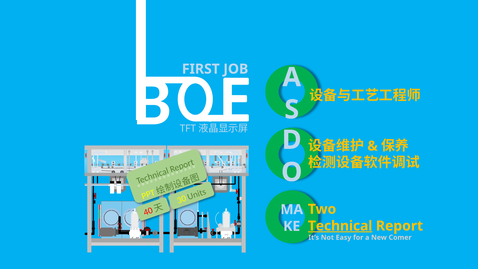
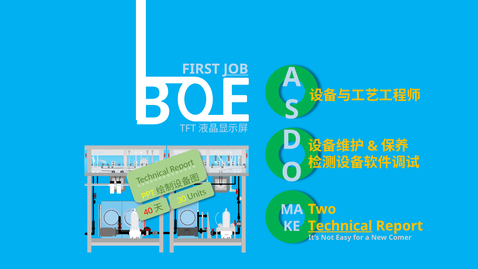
JOB underline: none -> present
